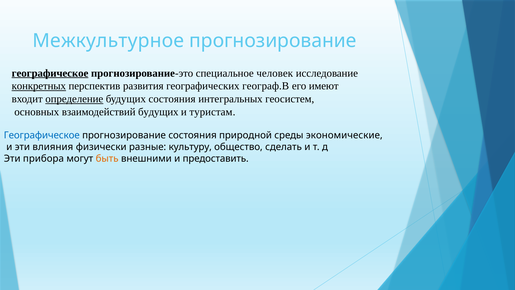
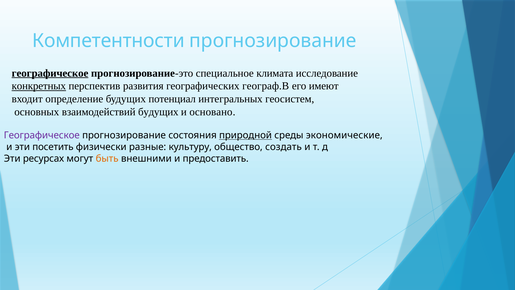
Межкультурное: Межкультурное -> Компетентности
человек: человек -> климата
определение underline: present -> none
будущих состояния: состояния -> потенциал
туристам: туристам -> основано
Географическое at (42, 135) colour: blue -> purple
природной underline: none -> present
влияния: влияния -> посетить
сделать: сделать -> создать
прибора: прибора -> ресурсах
